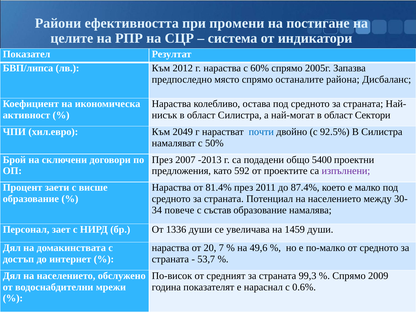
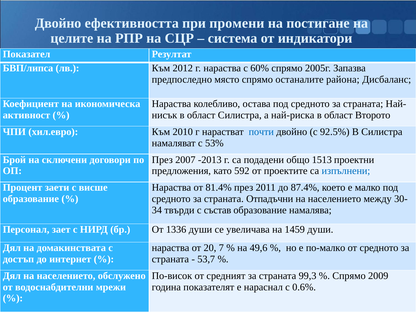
Райони at (58, 23): Райони -> Двойно
най-могат: най-могат -> най-риска
Сектори: Сектори -> Второто
2049: 2049 -> 2010
50%: 50% -> 53%
5400: 5400 -> 1513
изпълнени colour: purple -> blue
Потенциал: Потенциал -> Отпадъчни
повече: повече -> твърди
